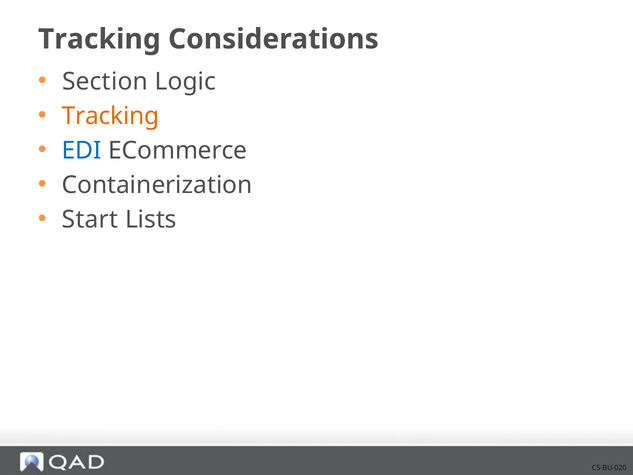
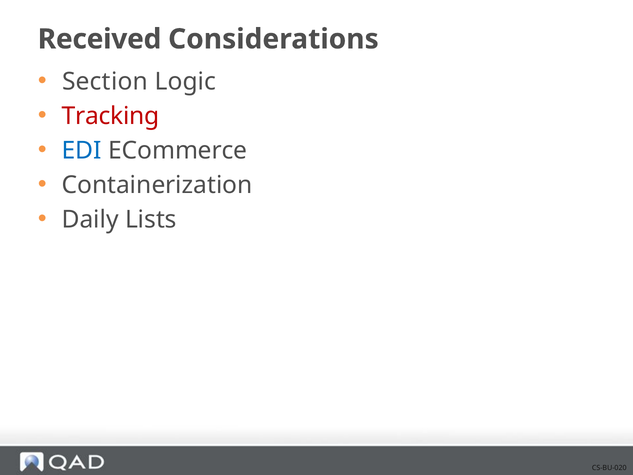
Tracking at (99, 39): Tracking -> Received
Tracking at (111, 116) colour: orange -> red
Start: Start -> Daily
